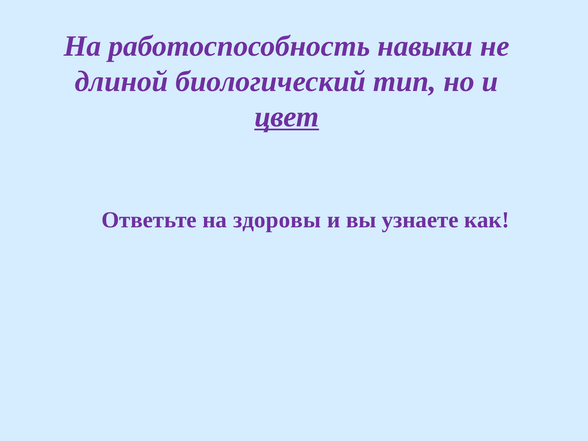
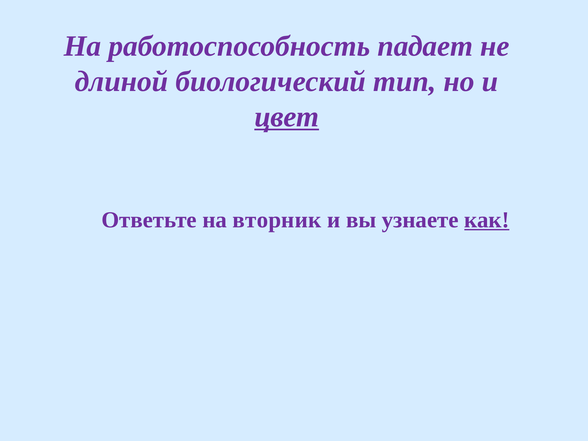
навыки: навыки -> падает
здоровы: здоровы -> вторник
как underline: none -> present
